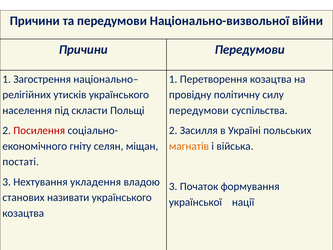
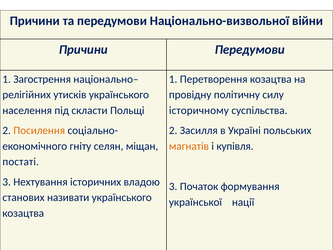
передумови at (199, 110): передумови -> історичному
Посилення colour: red -> orange
війська: війська -> купівля
укладення: укладення -> історичних
